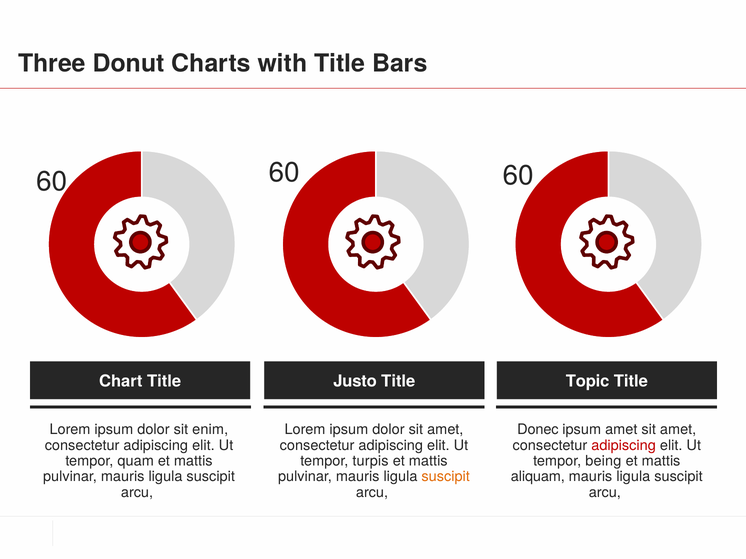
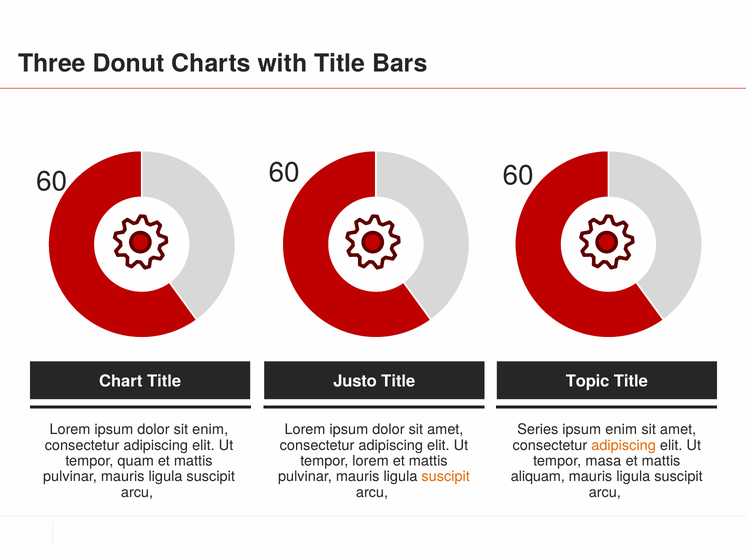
Donec: Donec -> Series
ipsum amet: amet -> enim
adipiscing at (624, 446) colour: red -> orange
tempor turpis: turpis -> lorem
being: being -> masa
